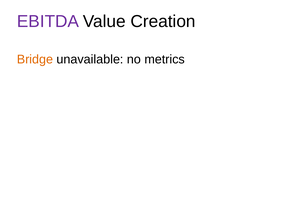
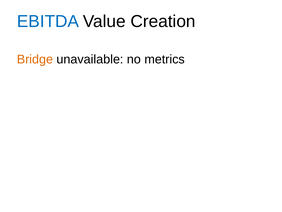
EBITDA colour: purple -> blue
